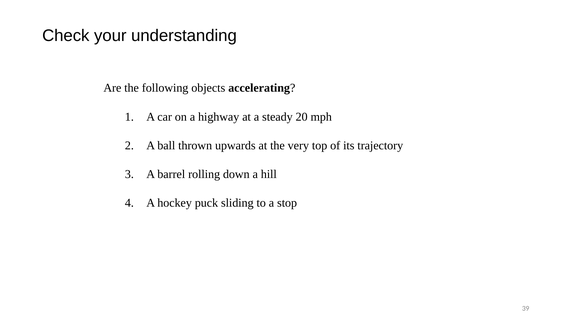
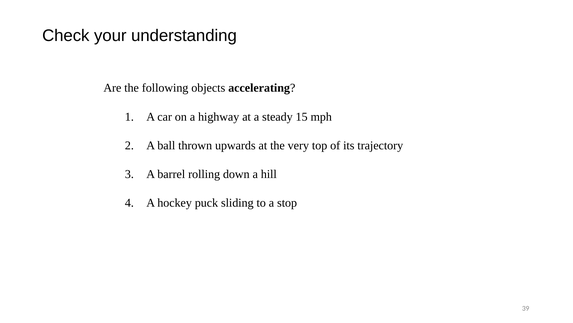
20: 20 -> 15
